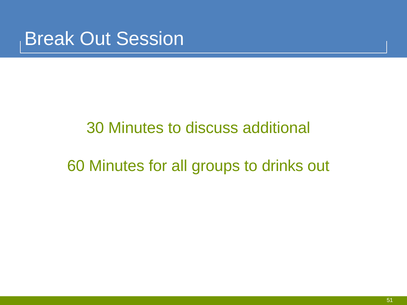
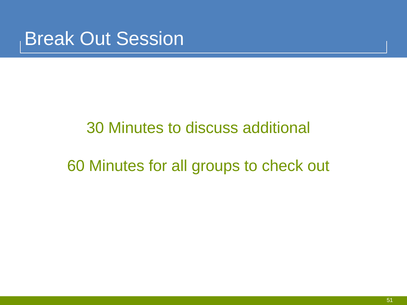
drinks: drinks -> check
